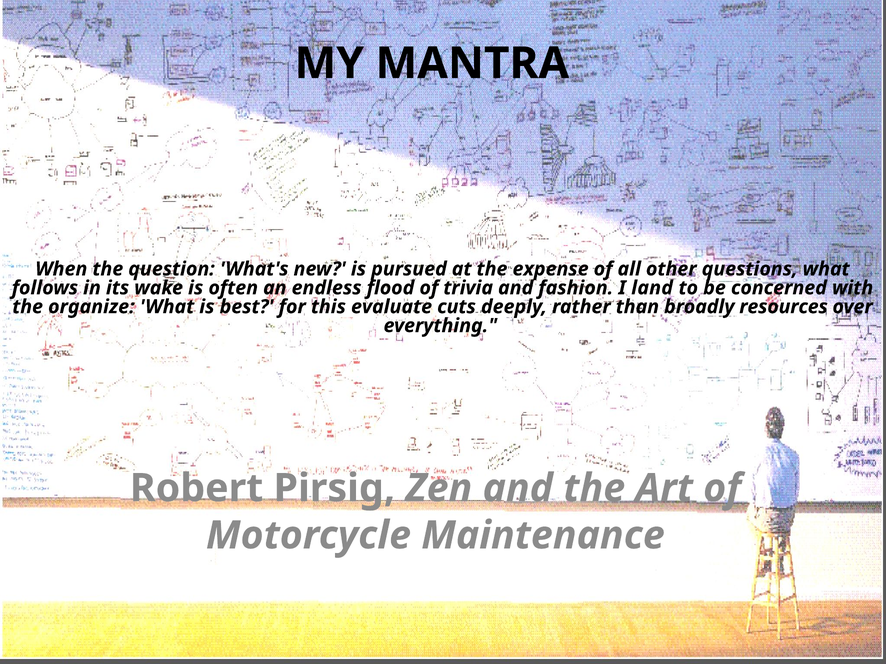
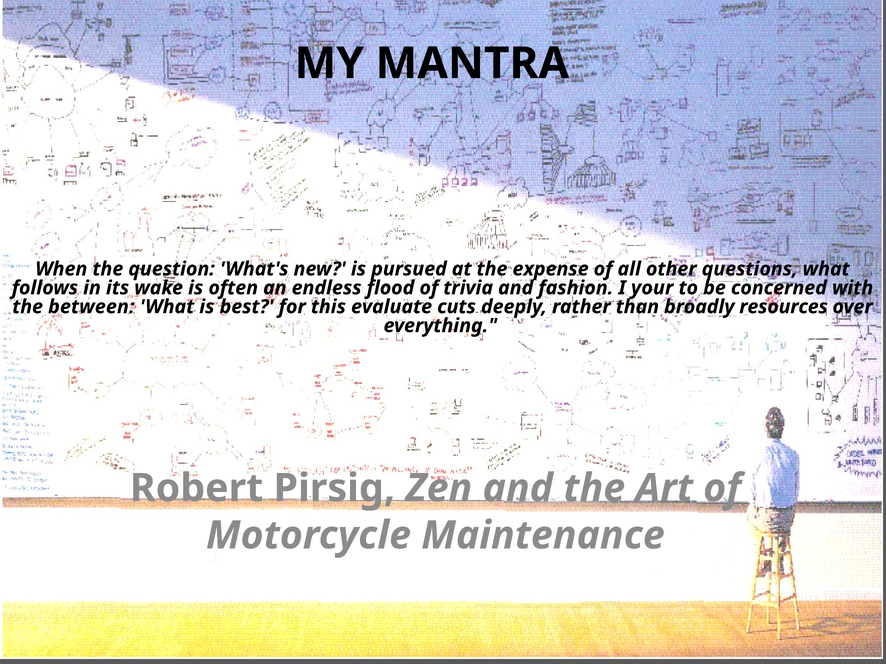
land: land -> your
organize: organize -> between
